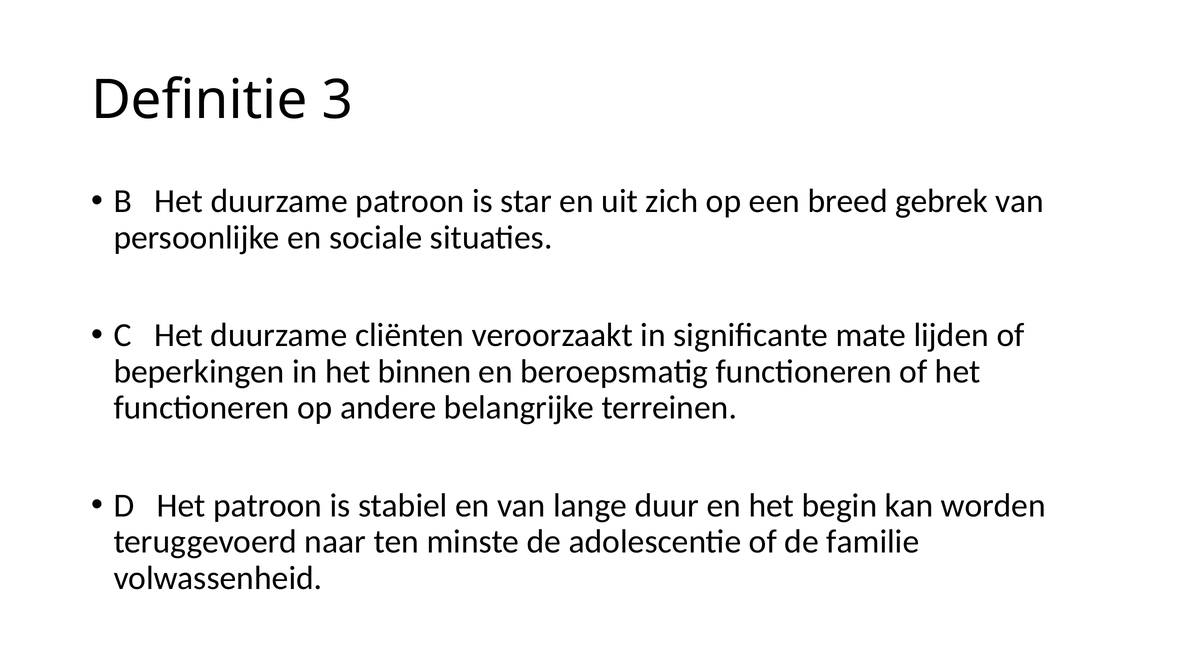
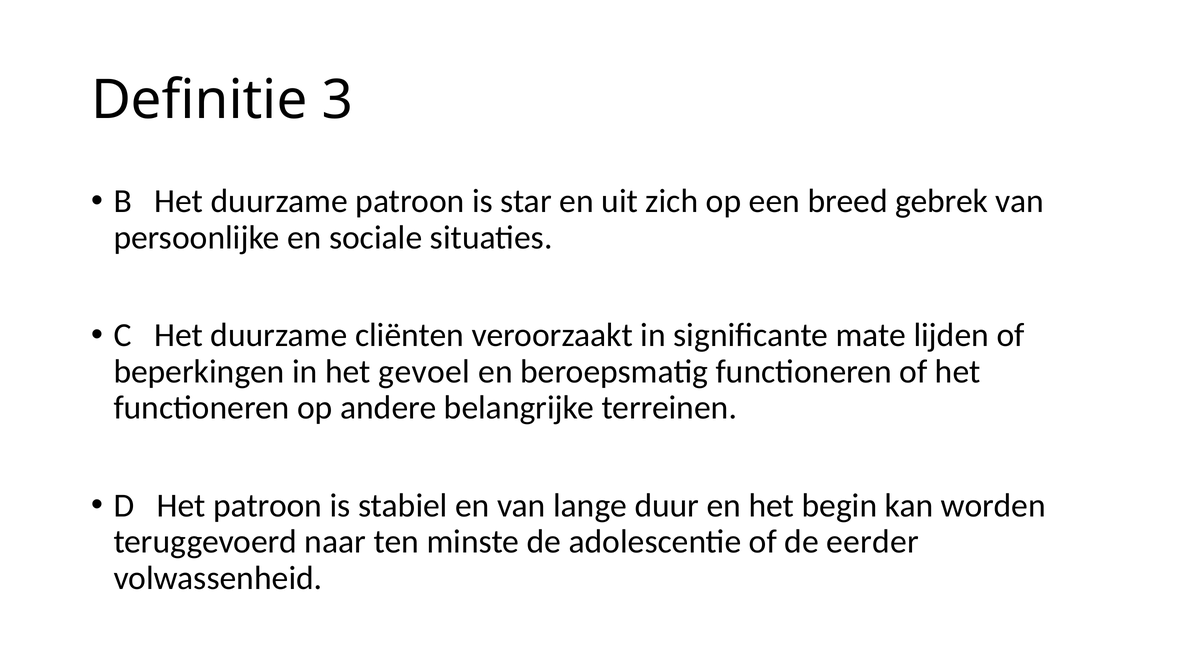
binnen: binnen -> gevoel
familie: familie -> eerder
